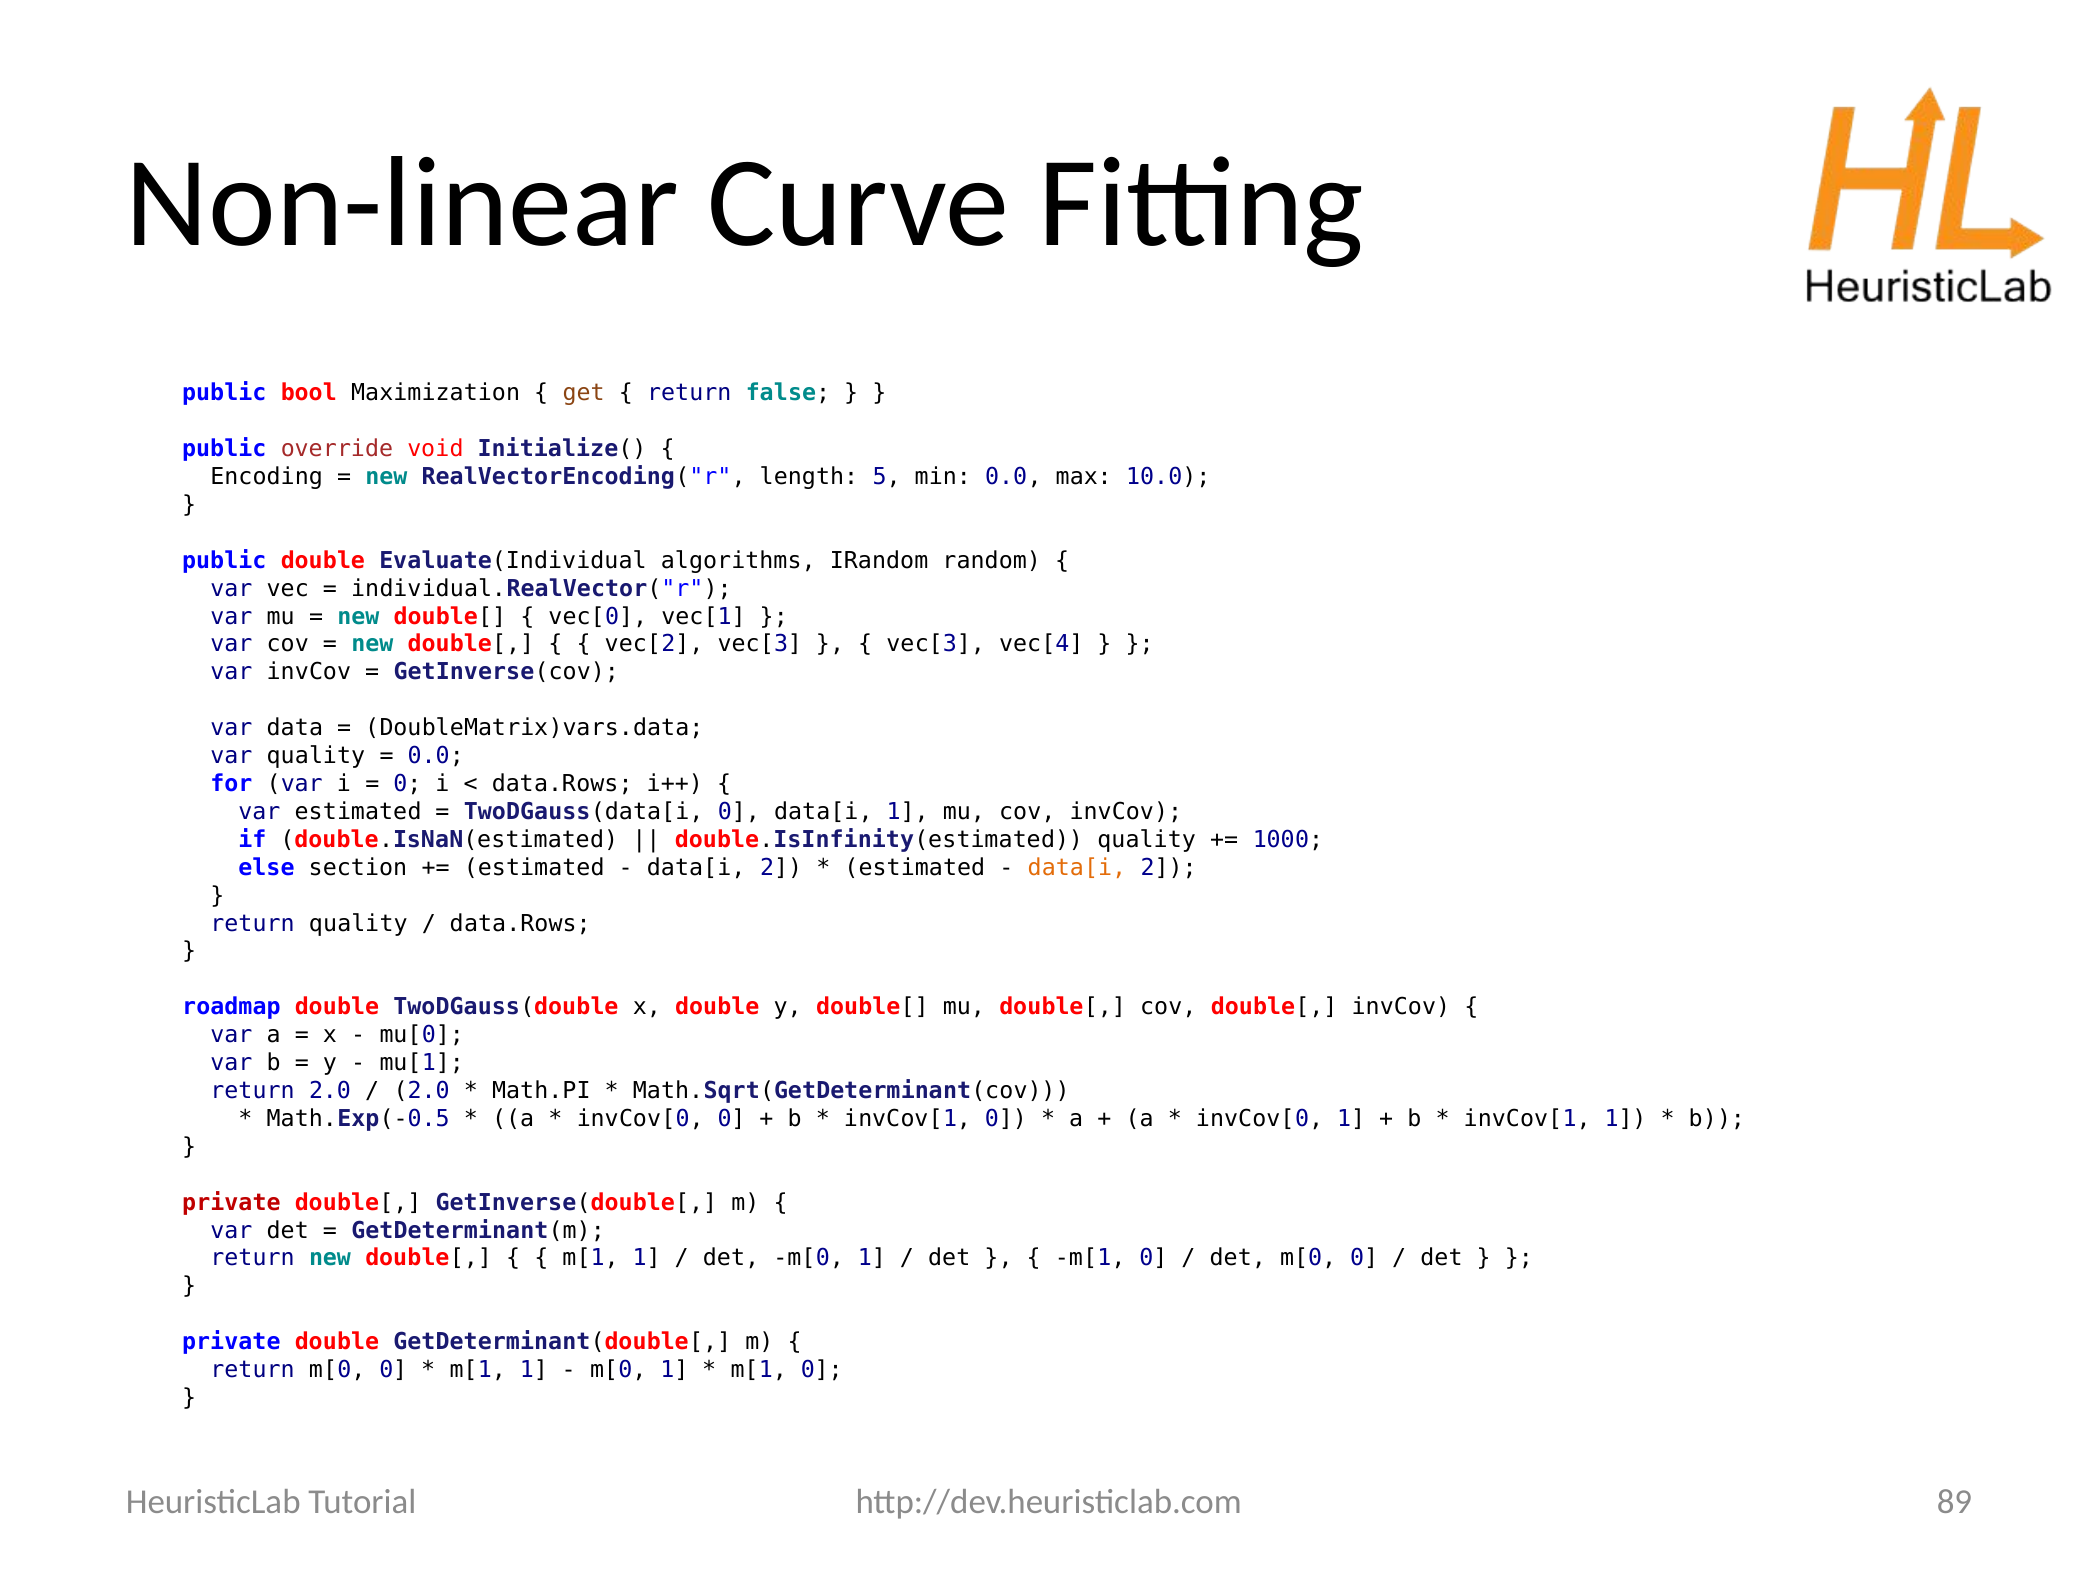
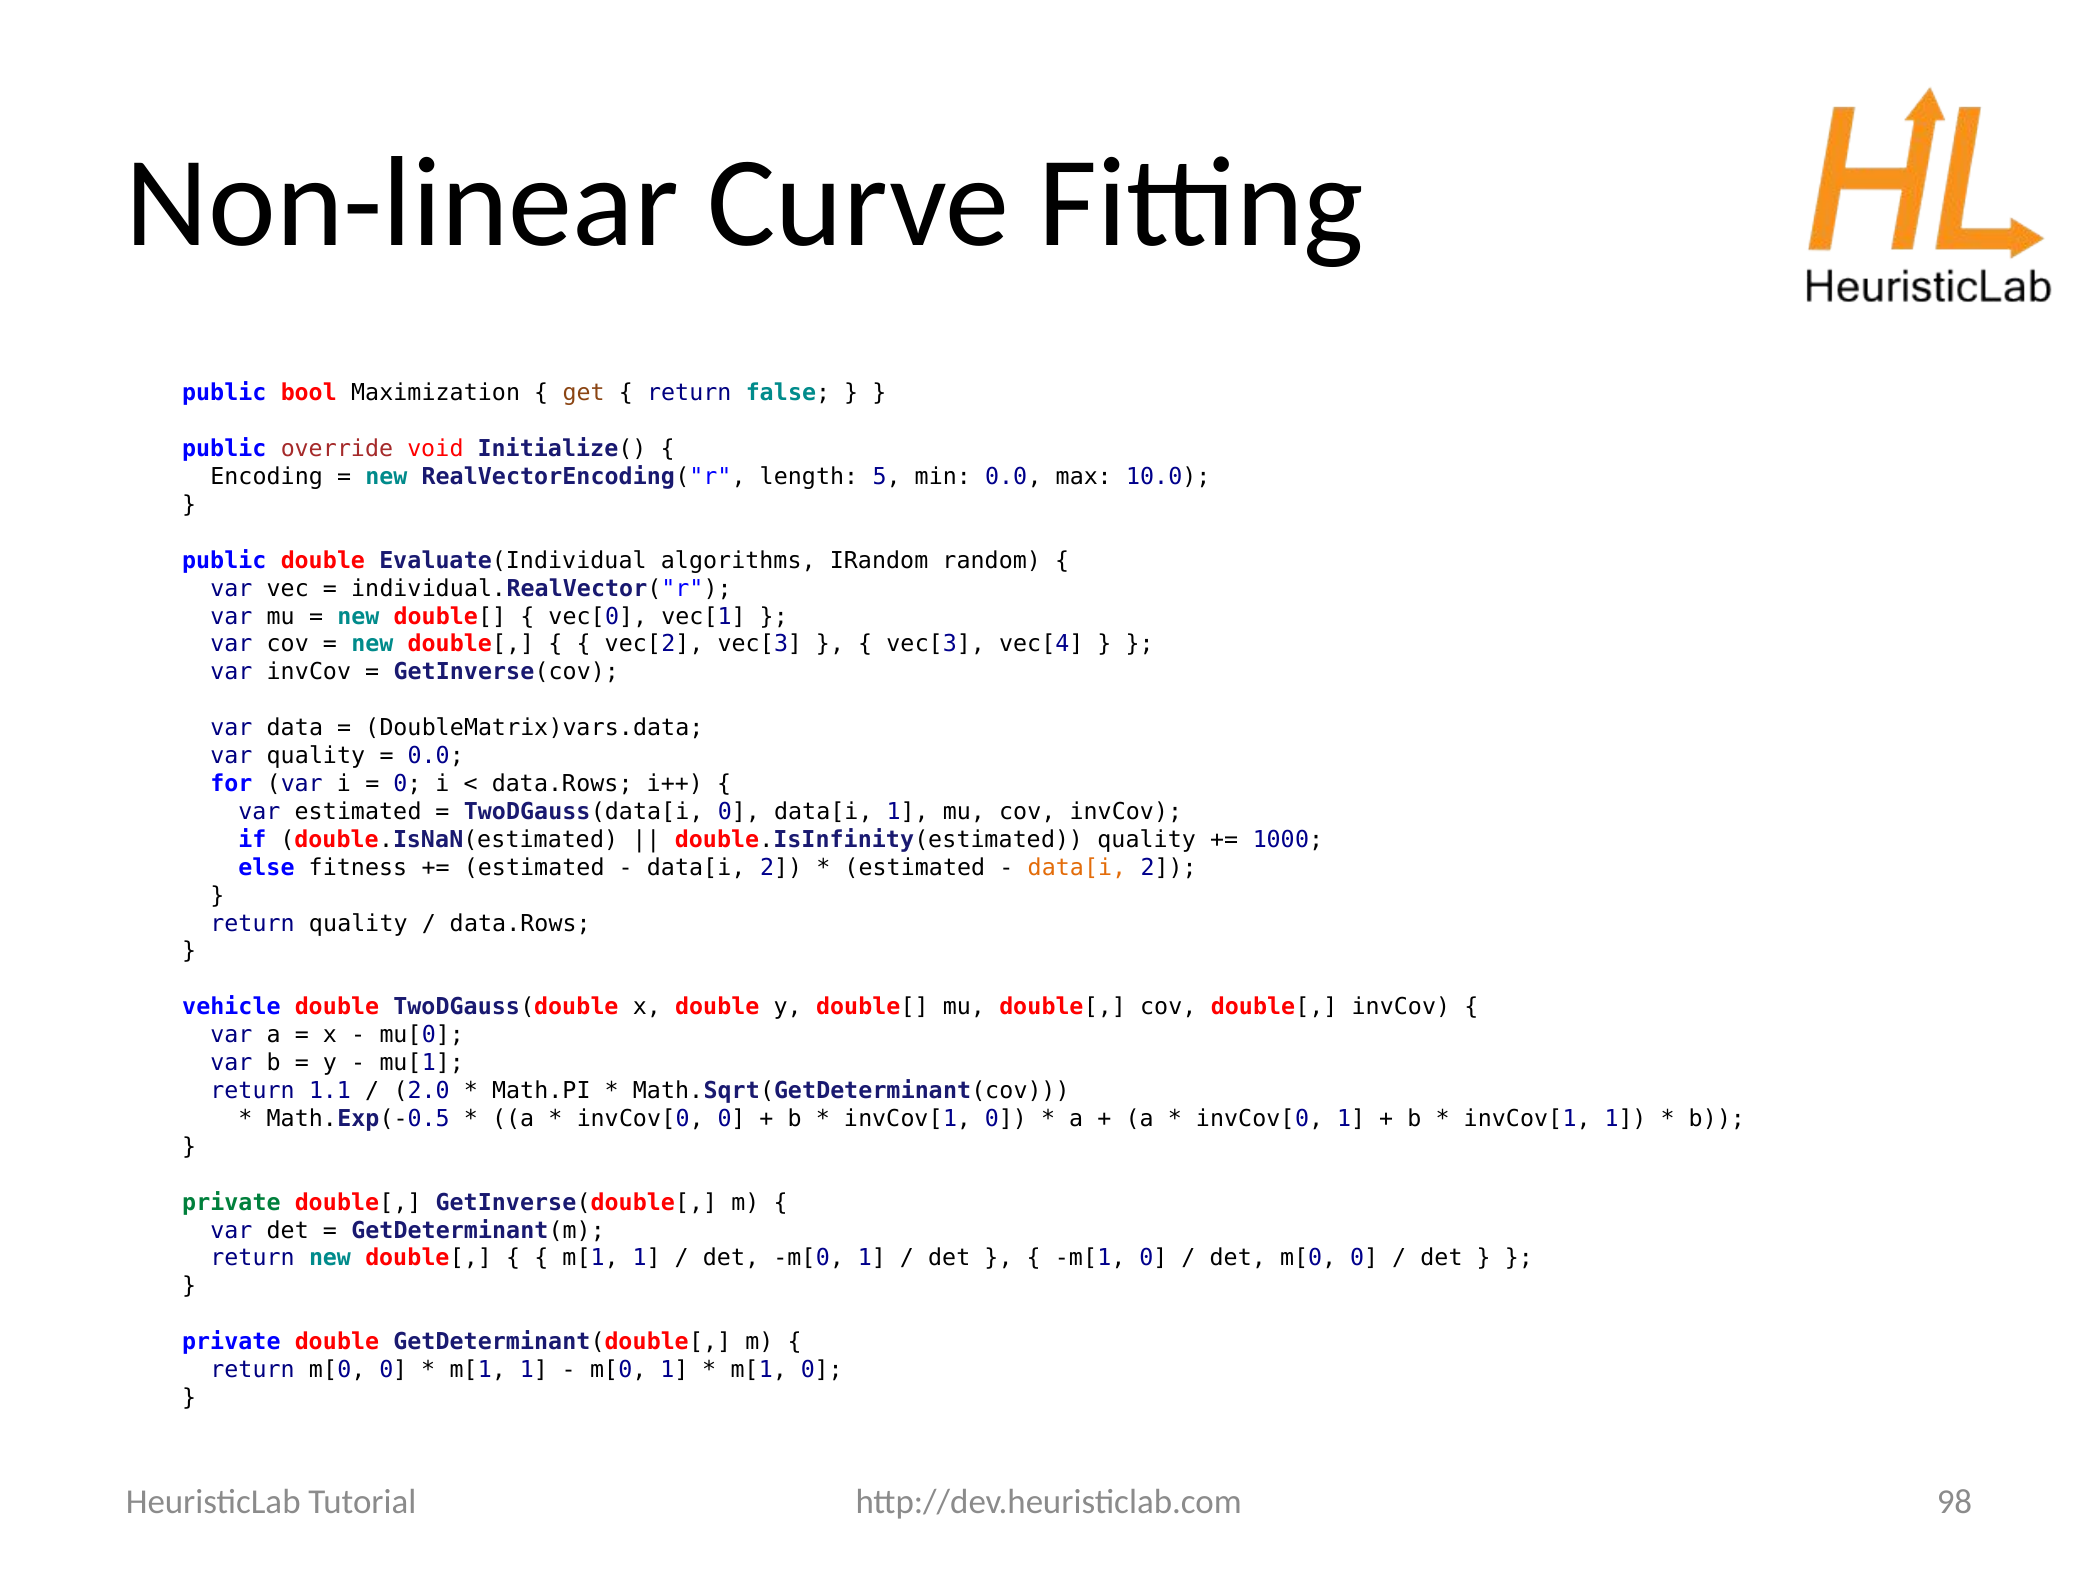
section: section -> fitness
roadmap: roadmap -> vehicle
return 2.0: 2.0 -> 1.1
private at (231, 1203) colour: red -> green
89: 89 -> 98
